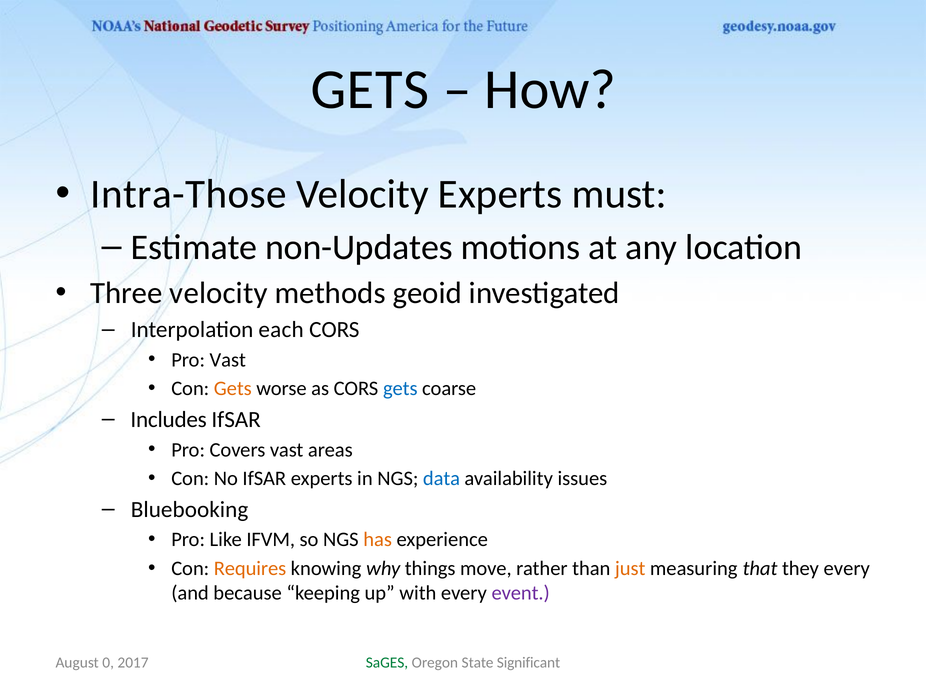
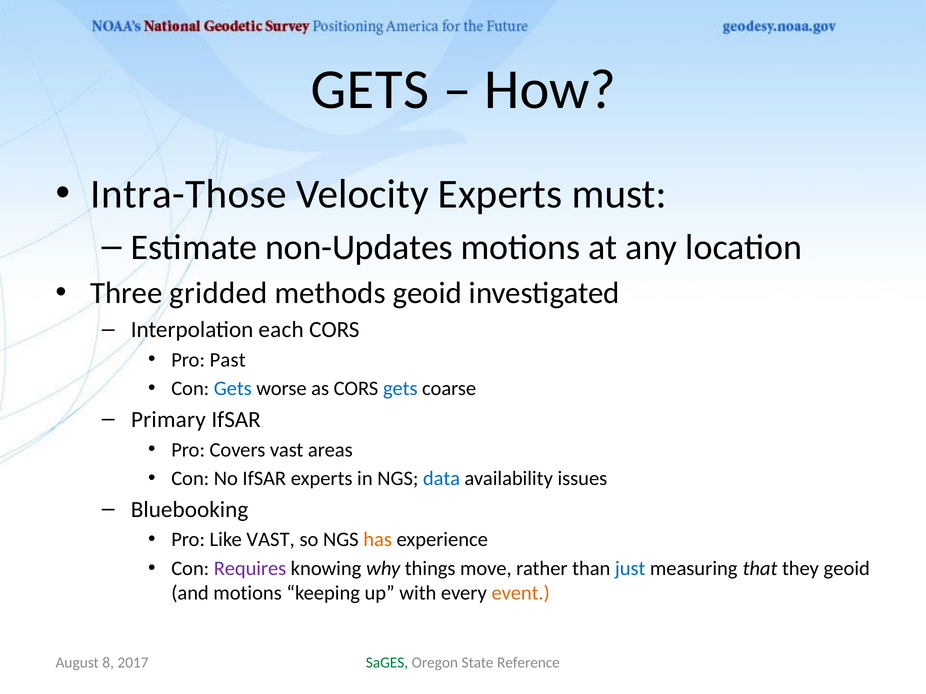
Three velocity: velocity -> gridded
Pro Vast: Vast -> Past
Gets at (233, 389) colour: orange -> blue
Includes: Includes -> Primary
Like IFVM: IFVM -> VAST
Requires colour: orange -> purple
just colour: orange -> blue
they every: every -> geoid
and because: because -> motions
event colour: purple -> orange
0: 0 -> 8
Significant: Significant -> Reference
